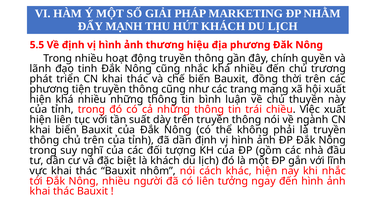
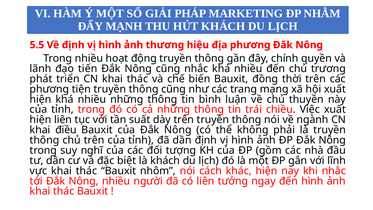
tinh: tinh -> tiến
biển: biển -> điều
